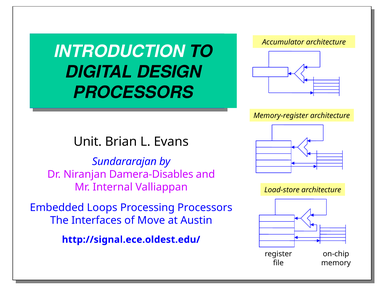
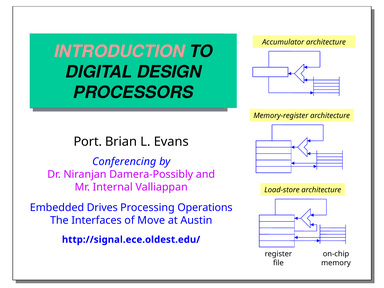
INTRODUCTION colour: white -> pink
Unit: Unit -> Port
Sundararajan: Sundararajan -> Conferencing
Damera-Disables: Damera-Disables -> Damera-Possibly
Loops: Loops -> Drives
Processing Processors: Processors -> Operations
